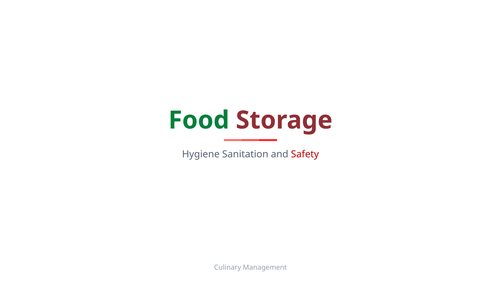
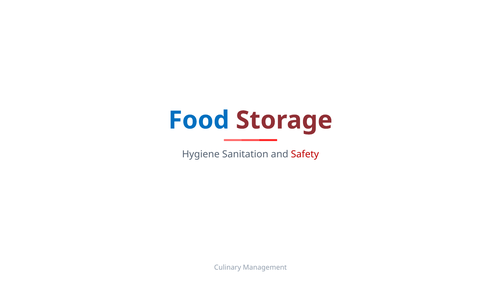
Food colour: green -> blue
